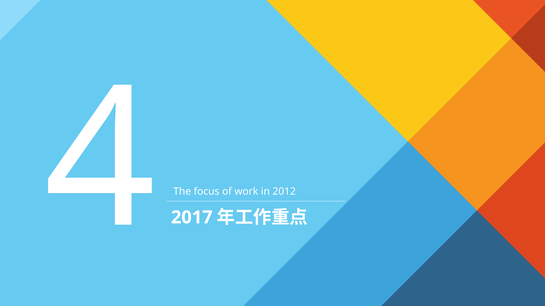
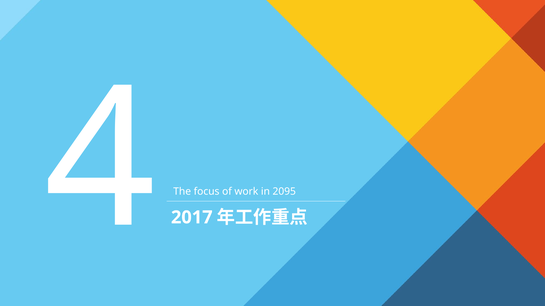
2012: 2012 -> 2095
